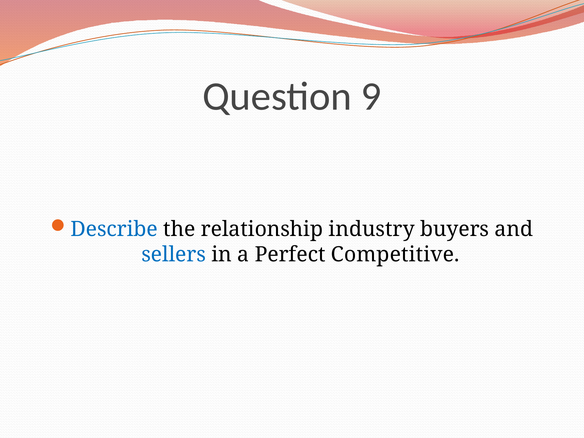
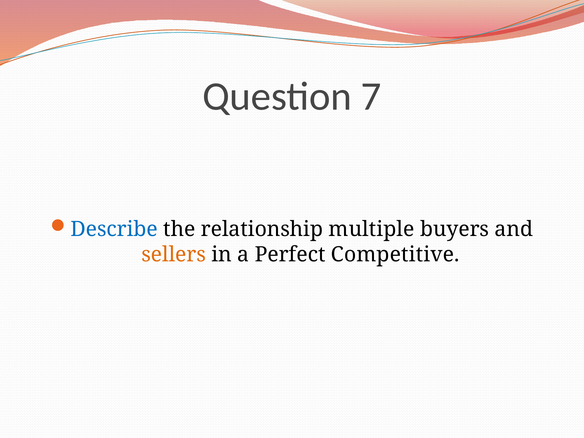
9: 9 -> 7
industry: industry -> multiple
sellers colour: blue -> orange
